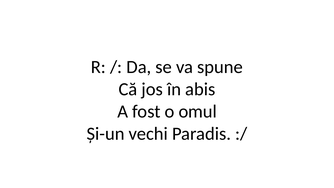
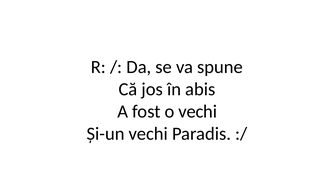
o omul: omul -> vechi
